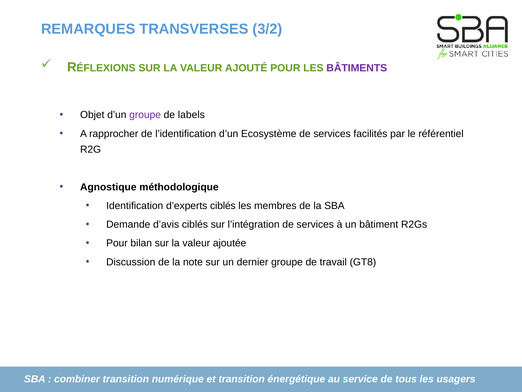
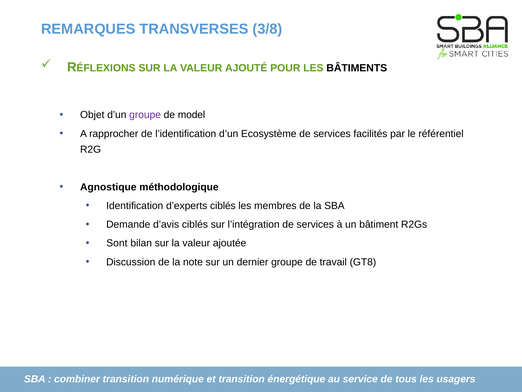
3/2: 3/2 -> 3/8
BÂTIMENTS colour: purple -> black
labels: labels -> model
Pour at (117, 243): Pour -> Sont
